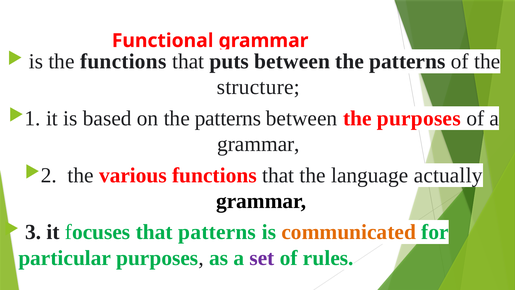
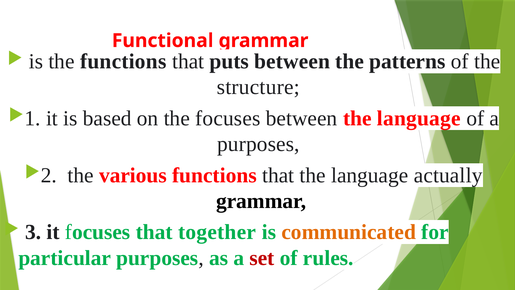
on the patterns: patterns -> focuses
between the purposes: purposes -> language
grammar at (258, 144): grammar -> purposes
that patterns: patterns -> together
set colour: purple -> red
